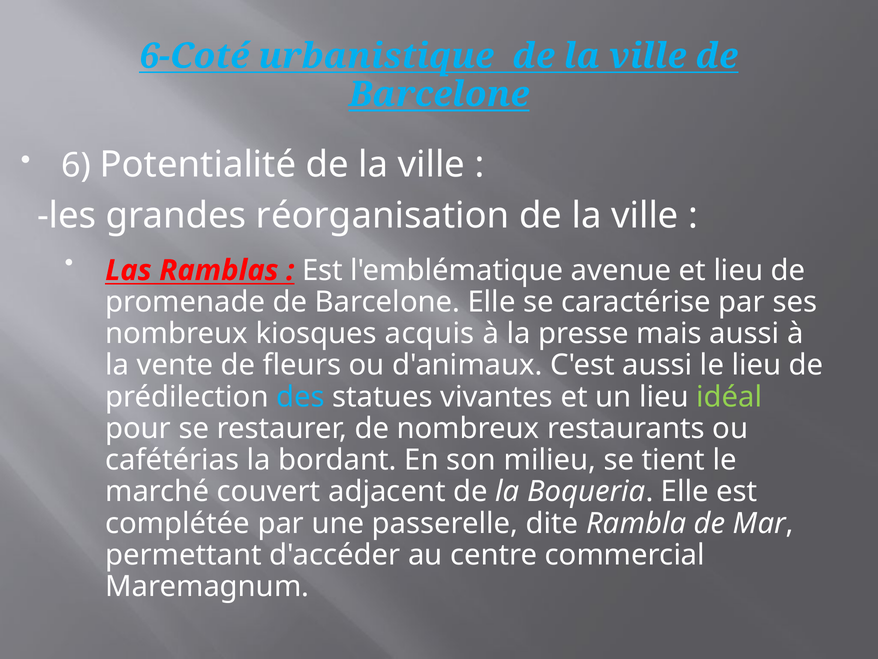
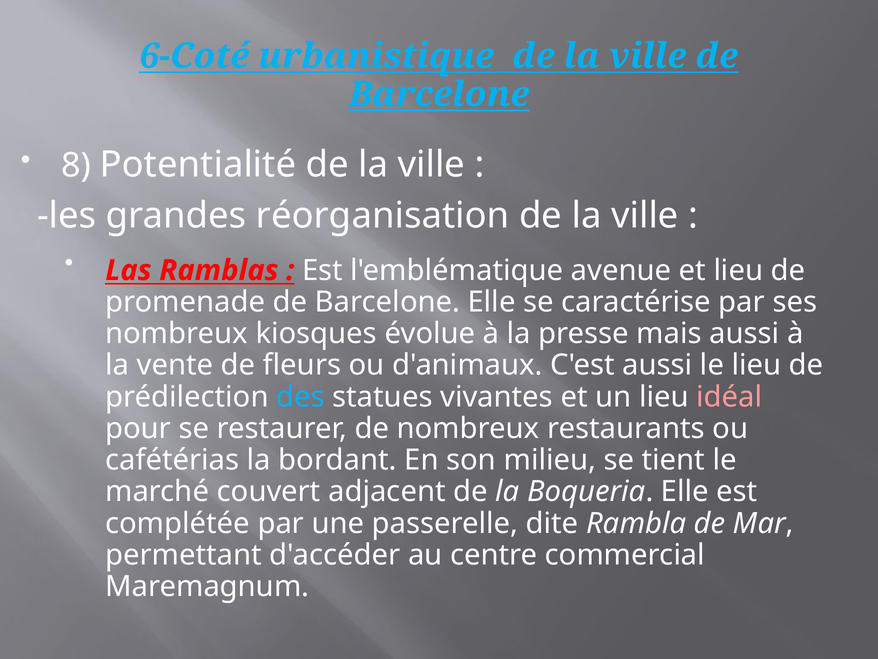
6: 6 -> 8
acquis: acquis -> évolue
idéal colour: light green -> pink
